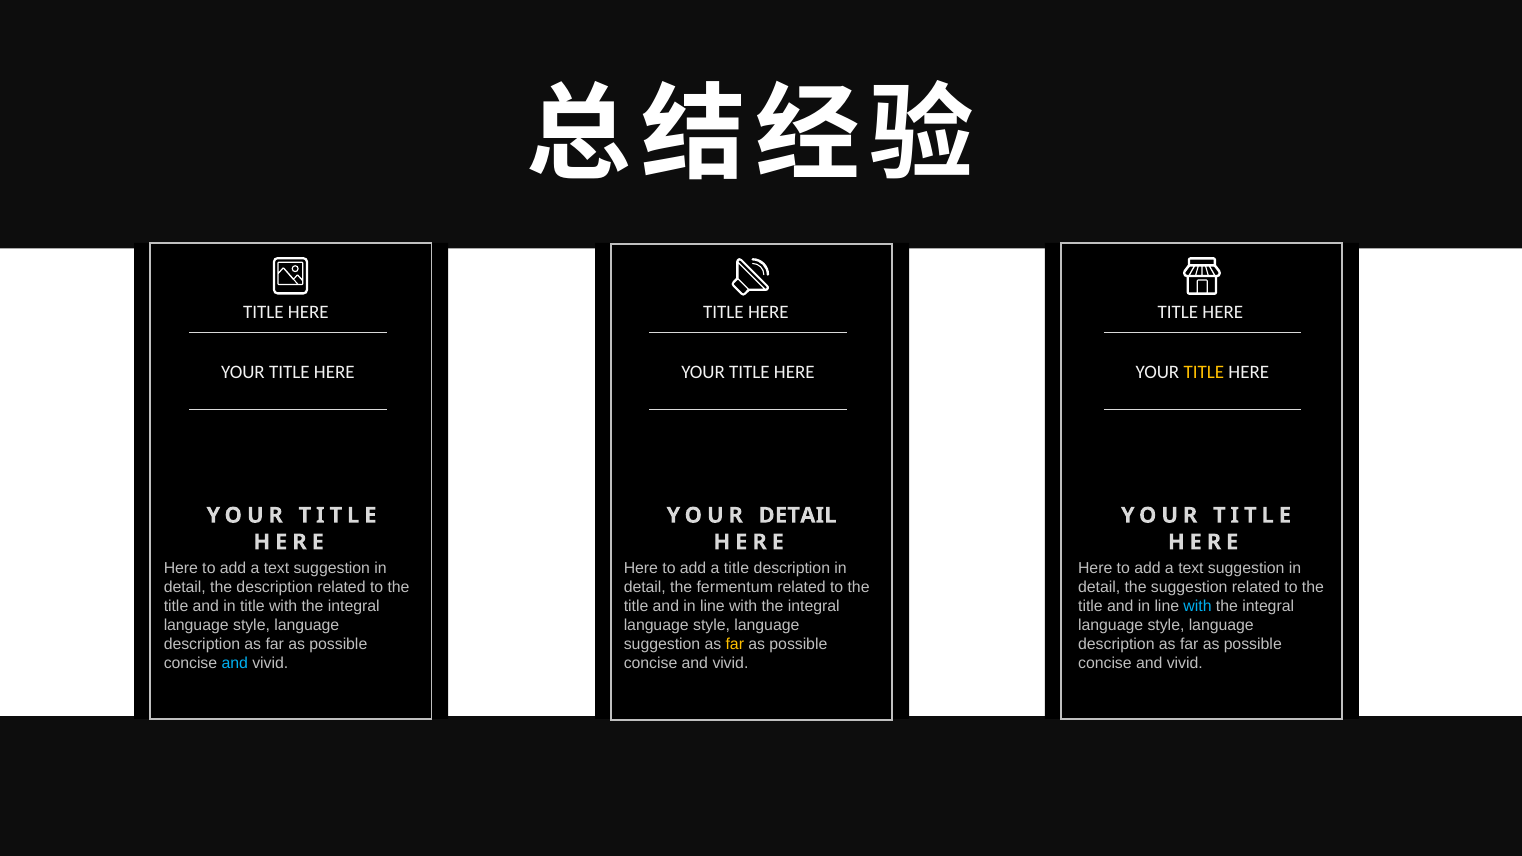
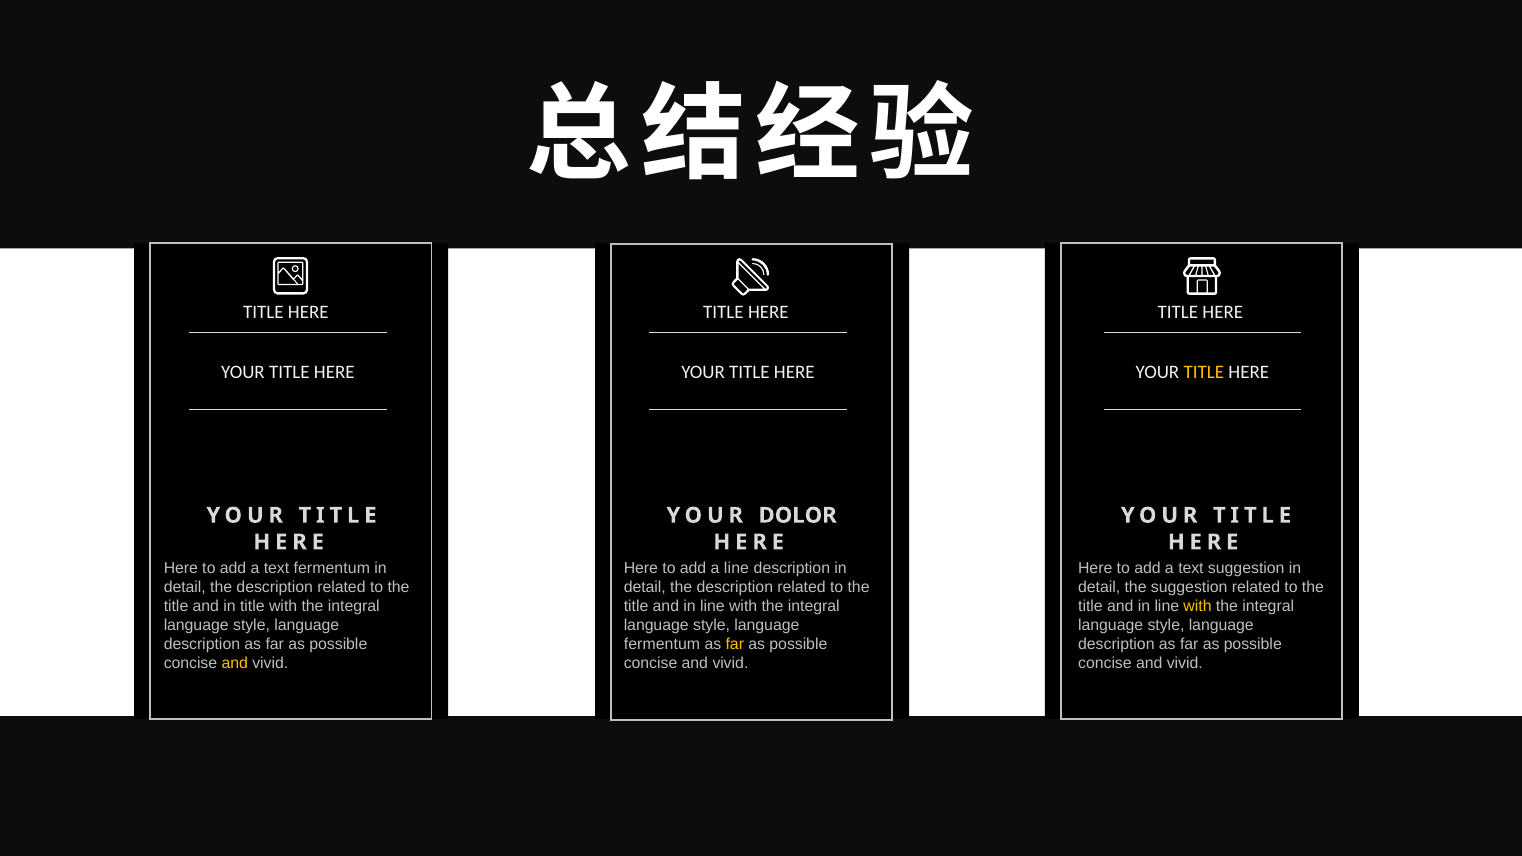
YOUR DETAIL: DETAIL -> DOLOR
suggestion at (332, 568): suggestion -> fermentum
a title: title -> line
fermentum at (735, 587): fermentum -> description
with at (1198, 606) colour: light blue -> yellow
suggestion at (662, 644): suggestion -> fermentum
and at (235, 663) colour: light blue -> yellow
